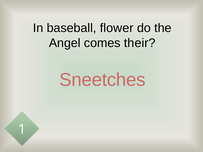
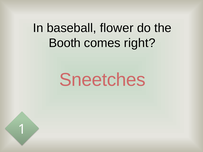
Angel: Angel -> Booth
their: their -> right
